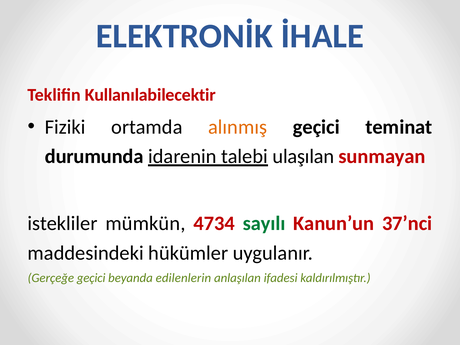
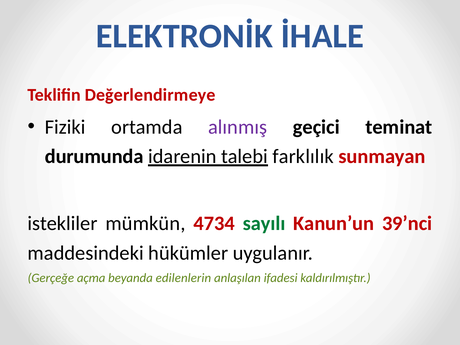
Kullanılabilecektir: Kullanılabilecektir -> Değerlendirmeye
alınmış colour: orange -> purple
ulaşılan: ulaşılan -> farklılık
37’nci: 37’nci -> 39’nci
Gerçeğe geçici: geçici -> açma
